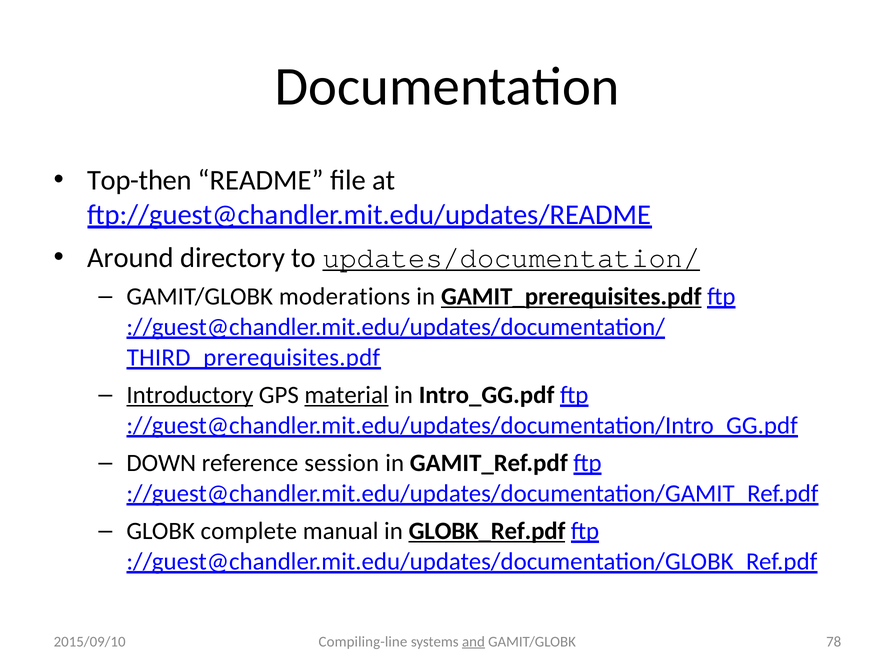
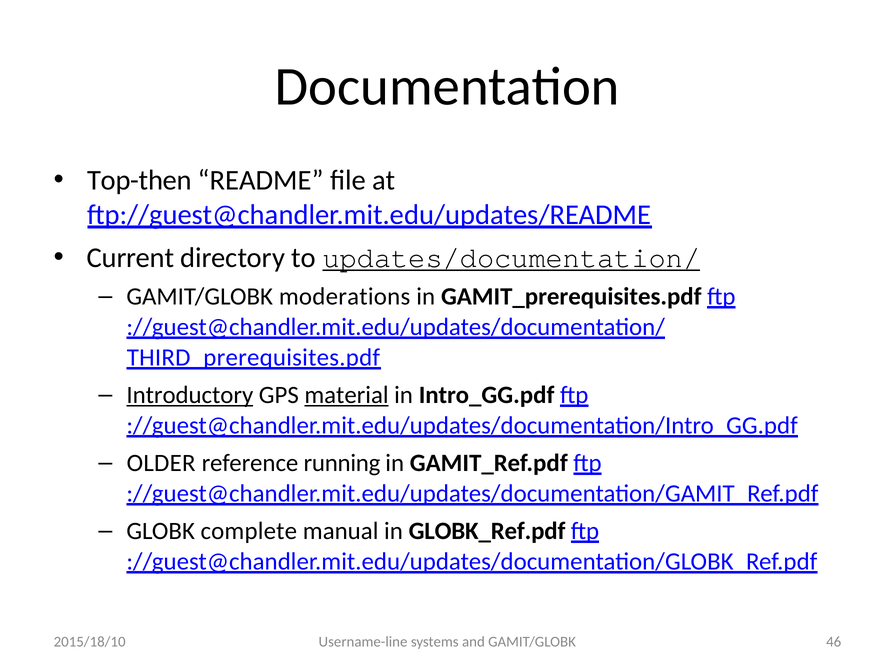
Around: Around -> Current
GAMIT_prerequisites.pdf underline: present -> none
DOWN: DOWN -> OLDER
session: session -> running
GLOBK_Ref.pdf underline: present -> none
Compiling-line: Compiling-line -> Username-line
and underline: present -> none
78: 78 -> 46
2015/09/10: 2015/09/10 -> 2015/18/10
